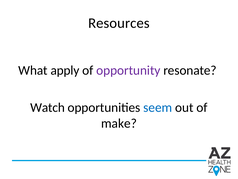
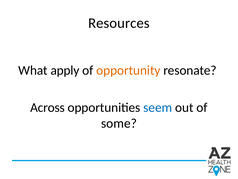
opportunity colour: purple -> orange
Watch: Watch -> Across
make: make -> some
